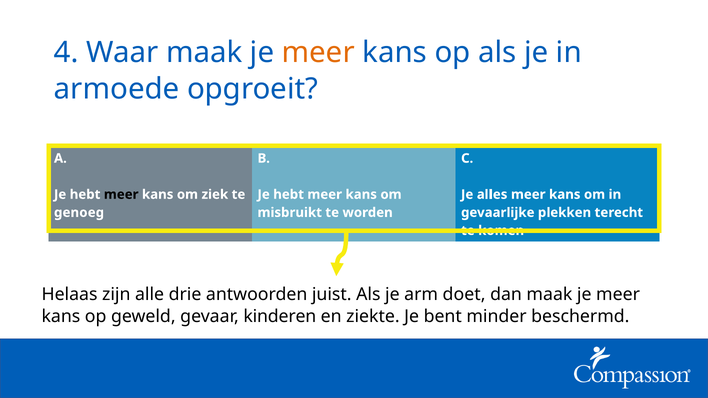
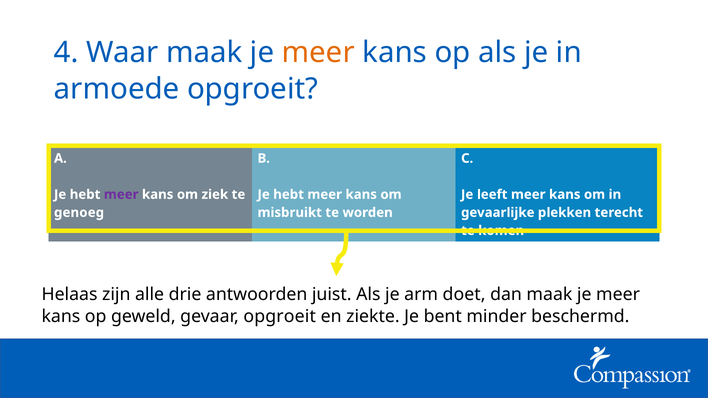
meer at (121, 195) colour: black -> purple
alles: alles -> leeft
gevaar kinderen: kinderen -> opgroeit
